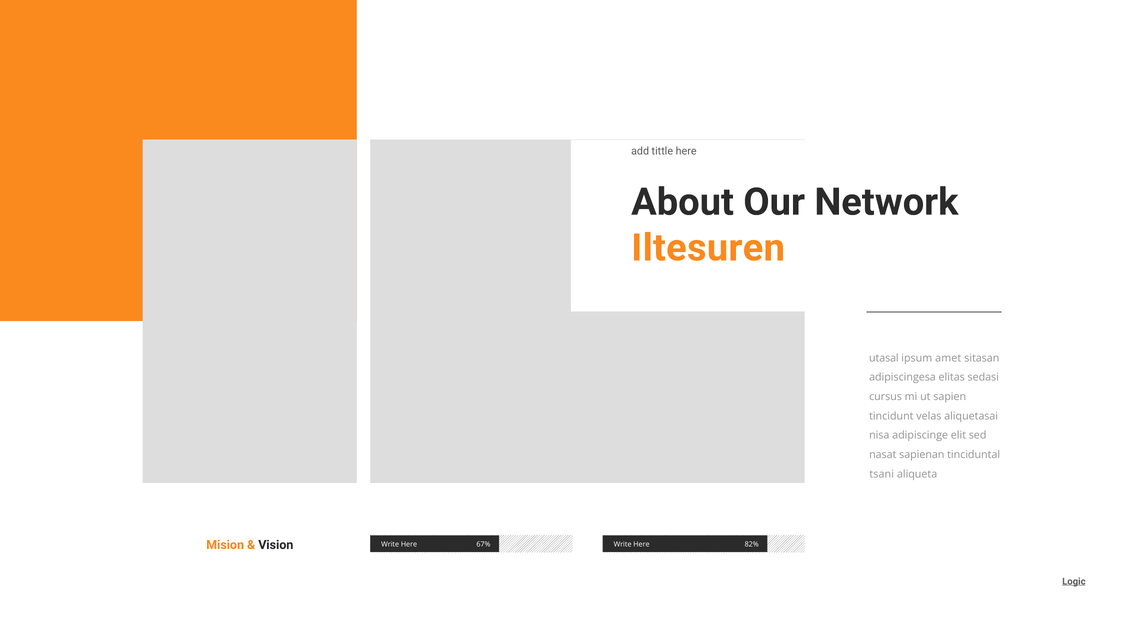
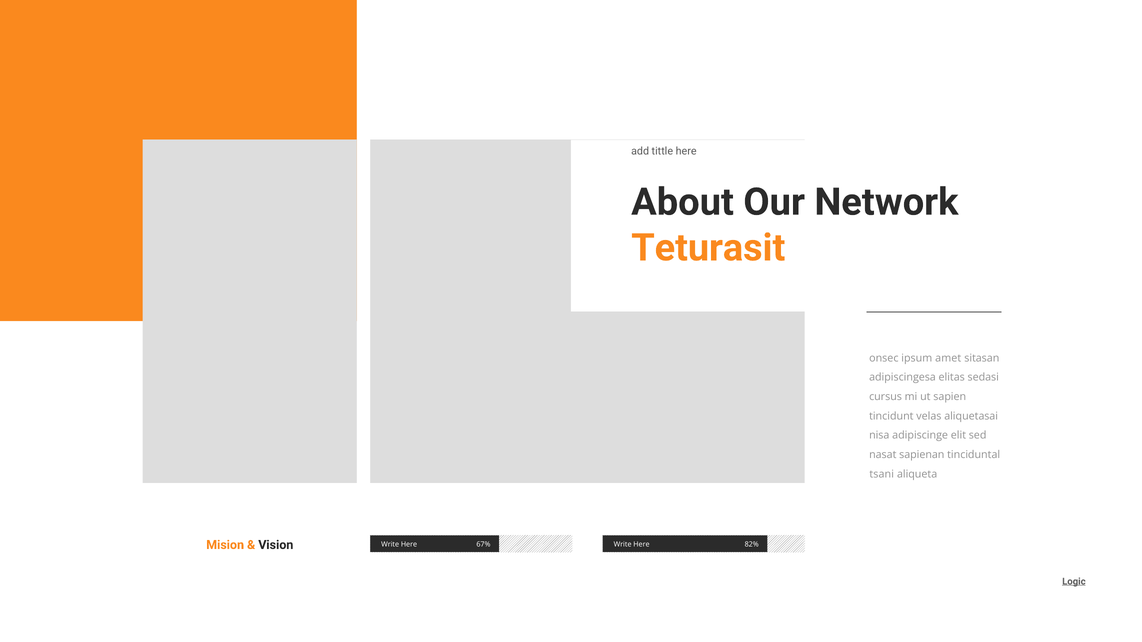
Iltesuren: Iltesuren -> Teturasit
utasal: utasal -> onsec
